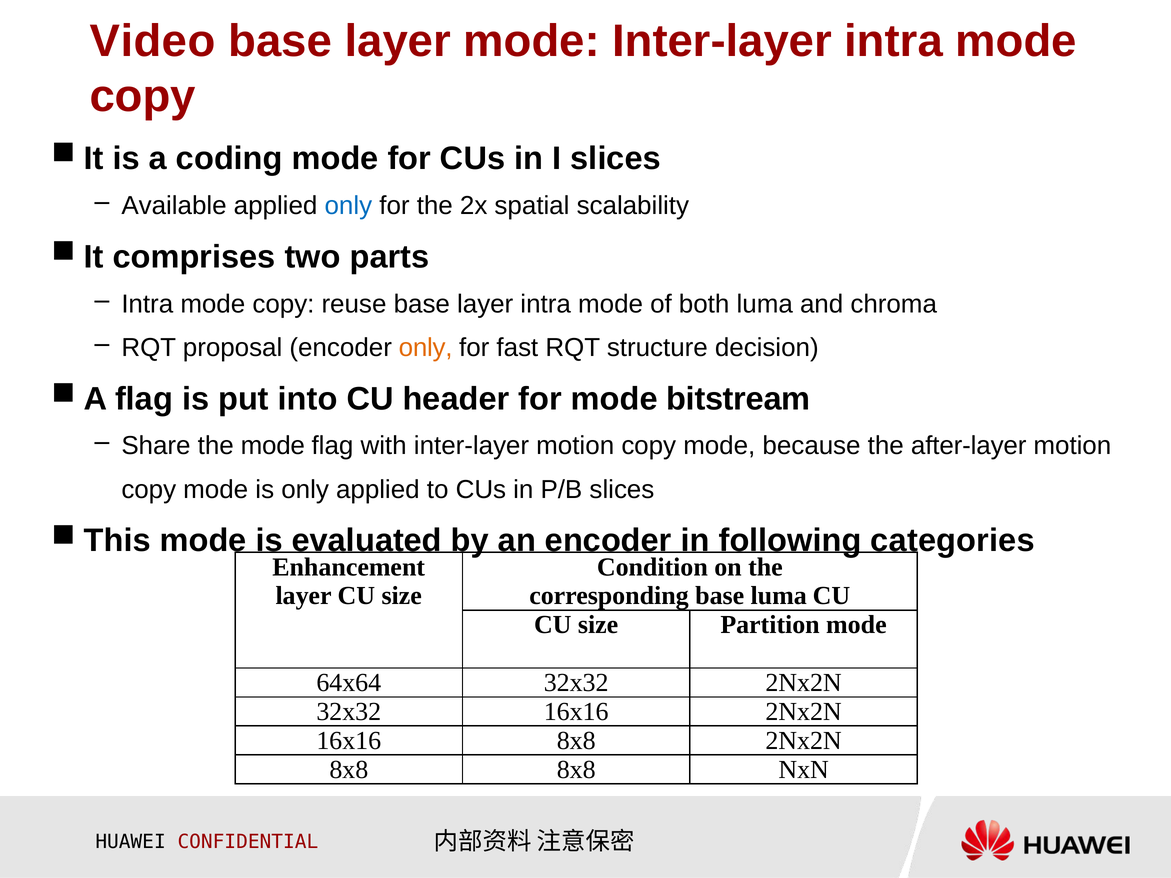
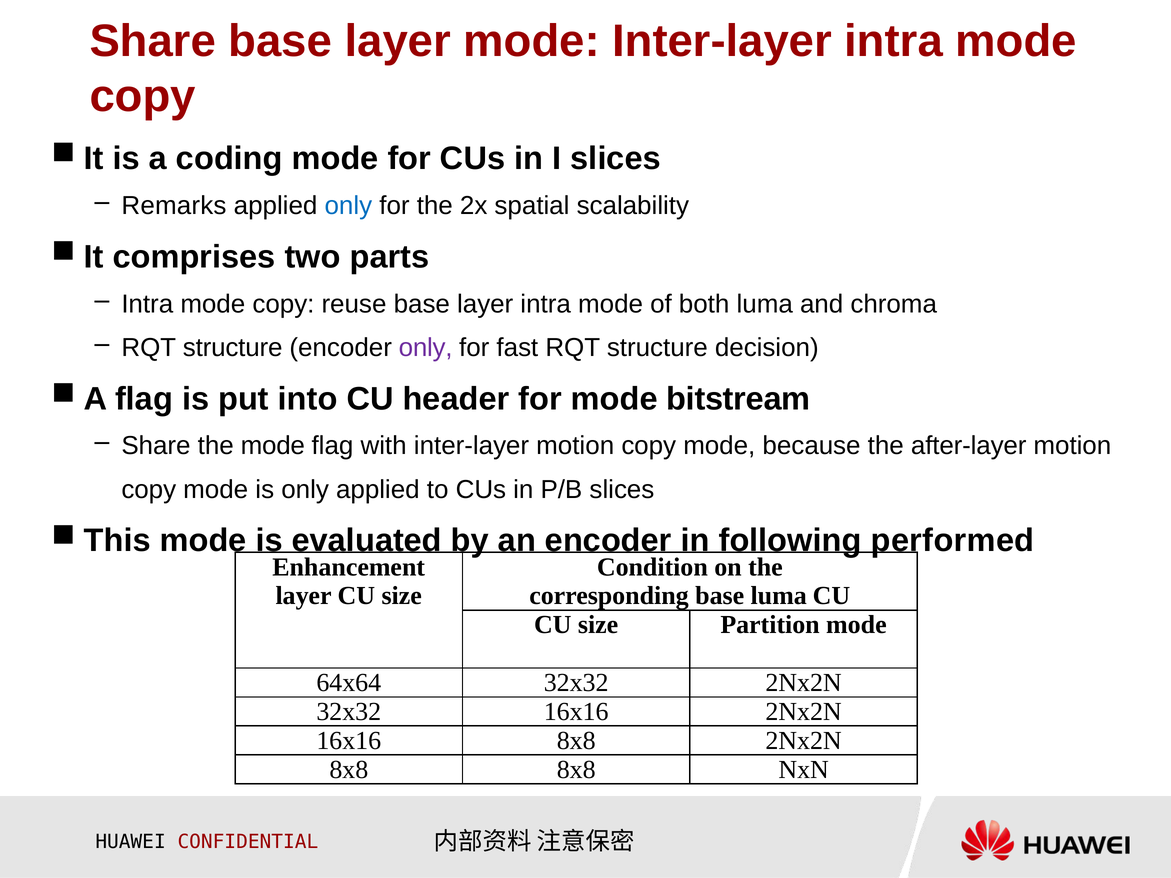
Video at (153, 41): Video -> Share
Available: Available -> Remarks
proposal at (233, 348): proposal -> structure
only at (426, 348) colour: orange -> purple
categories: categories -> performed
